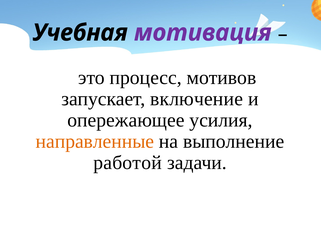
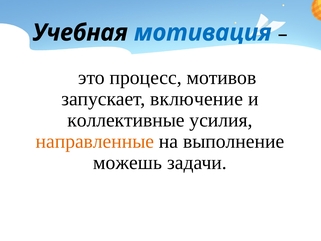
мотивация colour: purple -> blue
опережающее: опережающее -> коллективные
работой: работой -> можешь
